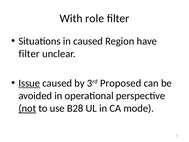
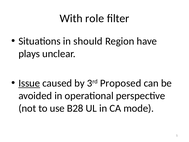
in caused: caused -> should
filter at (29, 54): filter -> plays
not underline: present -> none
